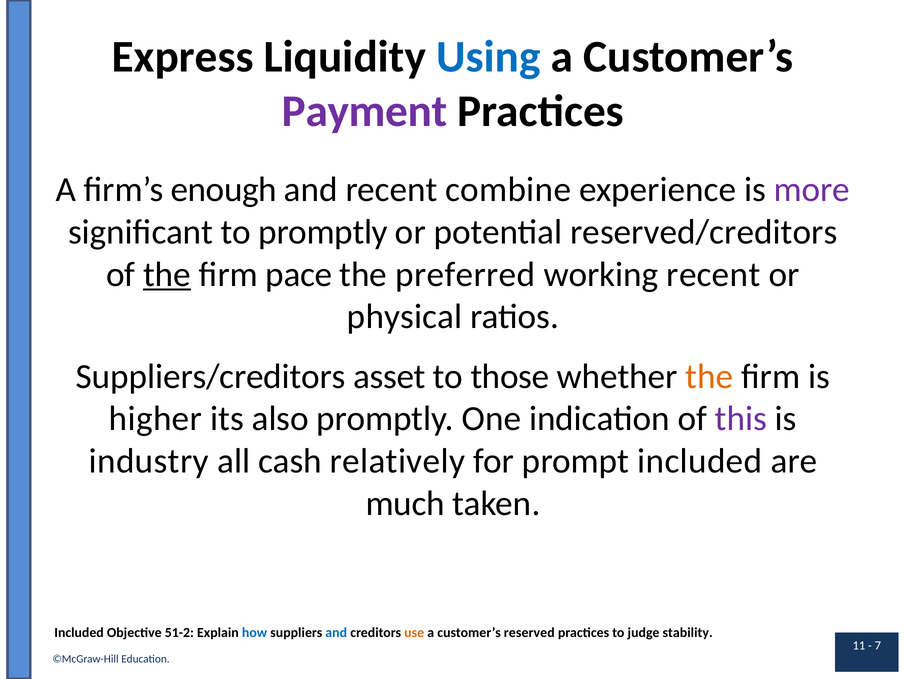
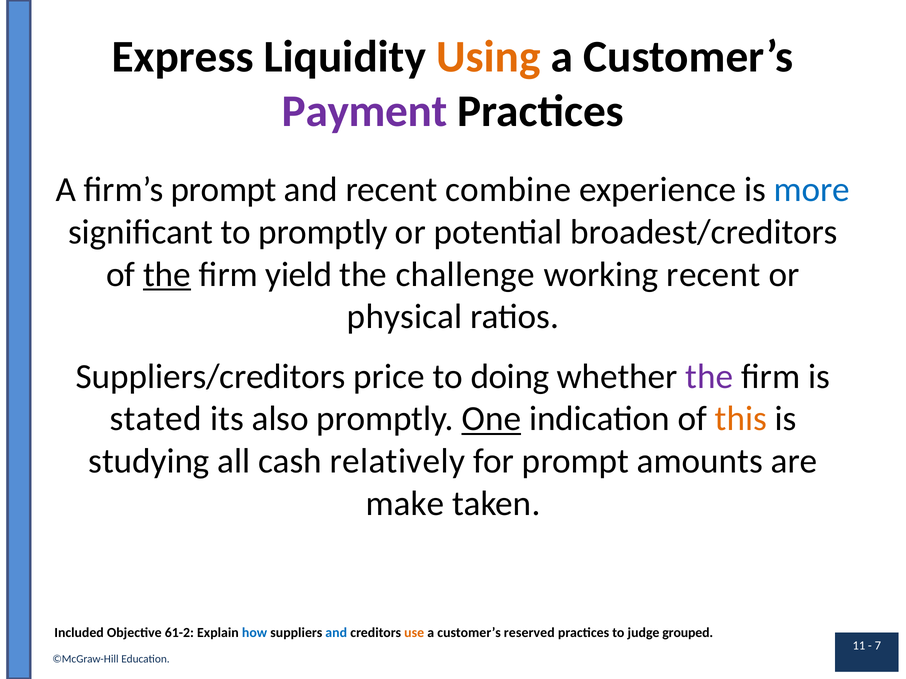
Using colour: blue -> orange
firm’s enough: enough -> prompt
more colour: purple -> blue
reserved/creditors: reserved/creditors -> broadest/creditors
pace: pace -> yield
preferred: preferred -> challenge
asset: asset -> price
those: those -> doing
the at (709, 377) colour: orange -> purple
higher: higher -> stated
One underline: none -> present
this colour: purple -> orange
industry: industry -> studying
prompt included: included -> amounts
much: much -> make
51-2: 51-2 -> 61-2
stability: stability -> grouped
